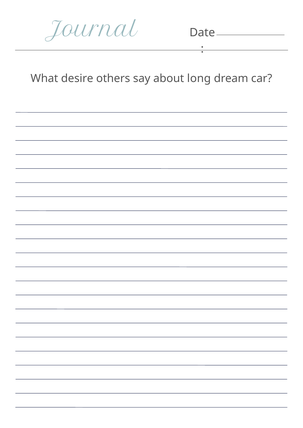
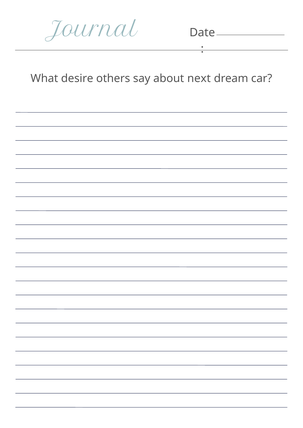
long: long -> next
